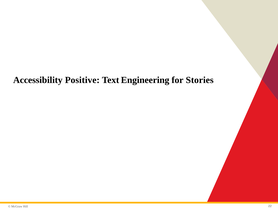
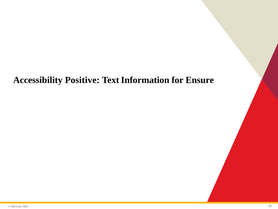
Engineering: Engineering -> Information
Stories: Stories -> Ensure
